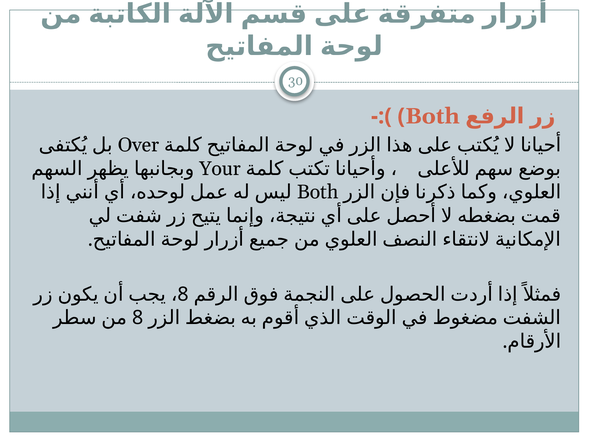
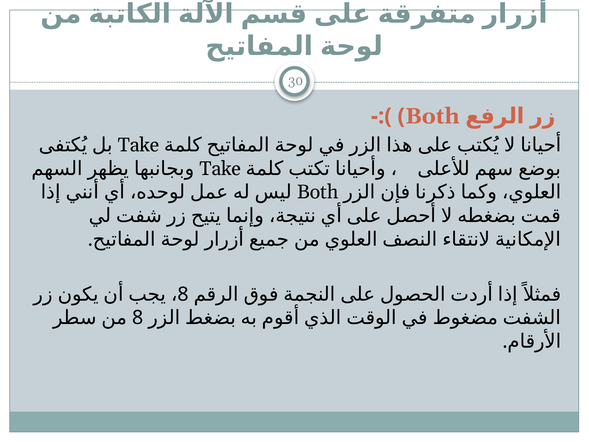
Over at (139, 145): Over -> Take
Your at (220, 168): Your -> Take
